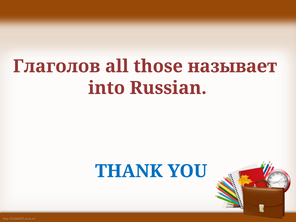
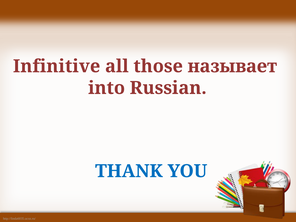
Глаголов: Глаголов -> Infinitive
